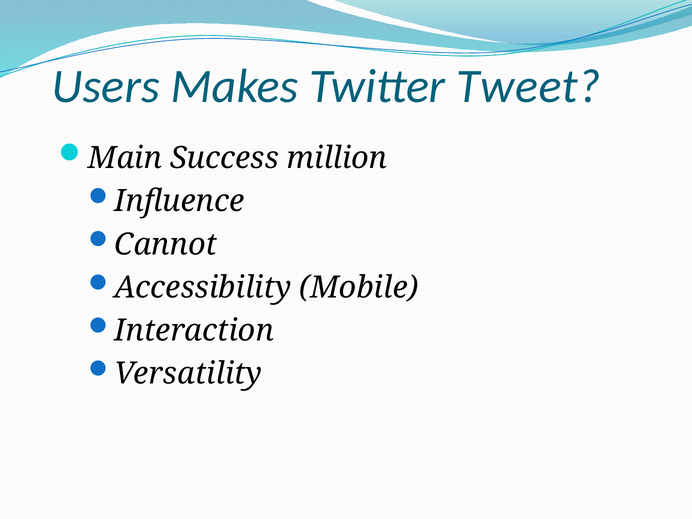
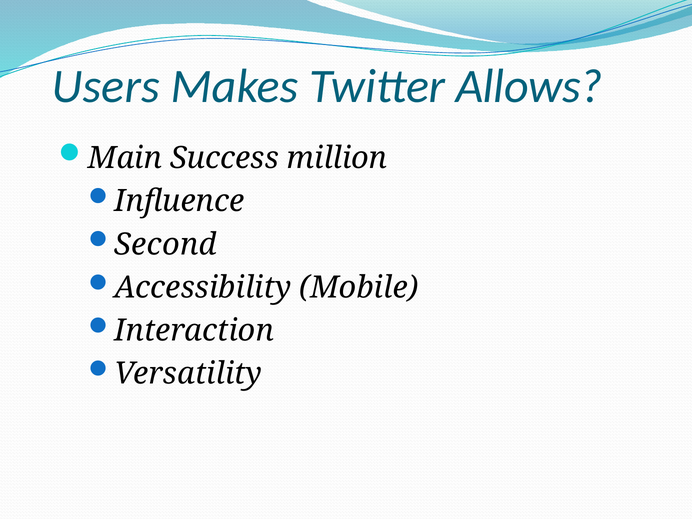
Tweet: Tweet -> Allows
Cannot: Cannot -> Second
